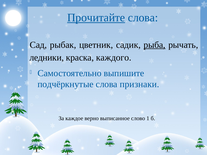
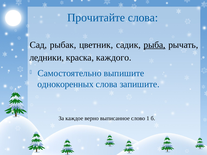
Прочитайте underline: present -> none
подчёркнутые: подчёркнутые -> однокоренных
признаки: признаки -> запишите
